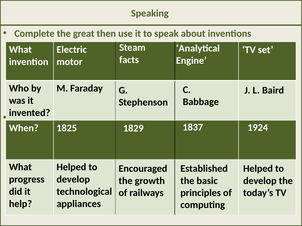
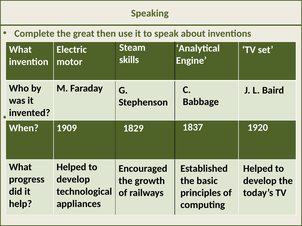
facts: facts -> skills
1825: 1825 -> 1909
1924: 1924 -> 1920
